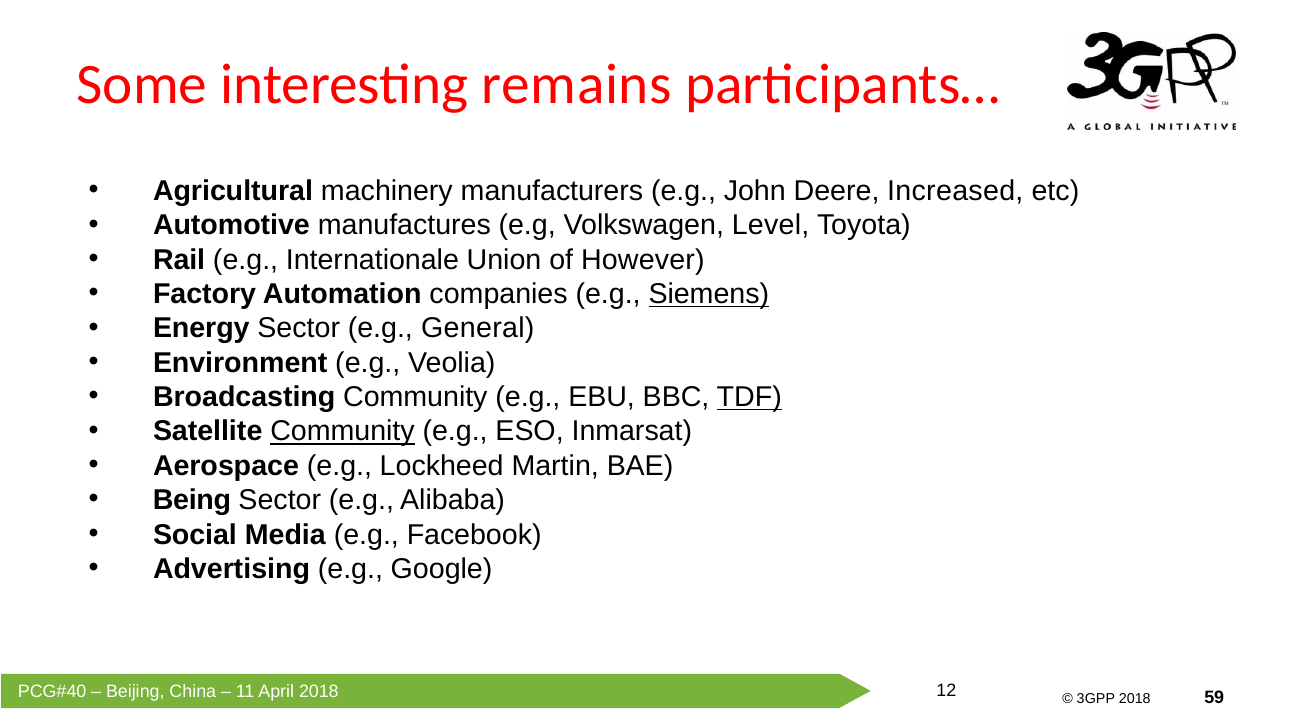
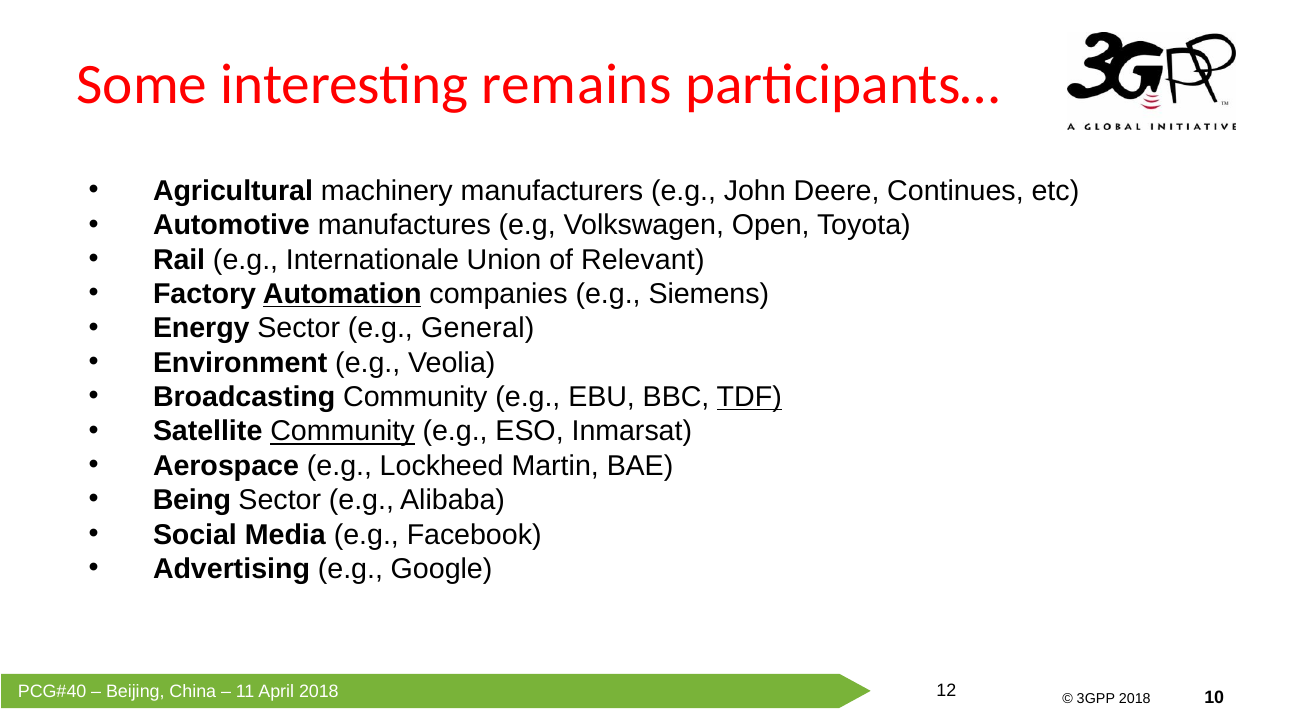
Increased: Increased -> Continues
Level: Level -> Open
However: However -> Relevant
Automation underline: none -> present
Siemens underline: present -> none
59: 59 -> 10
